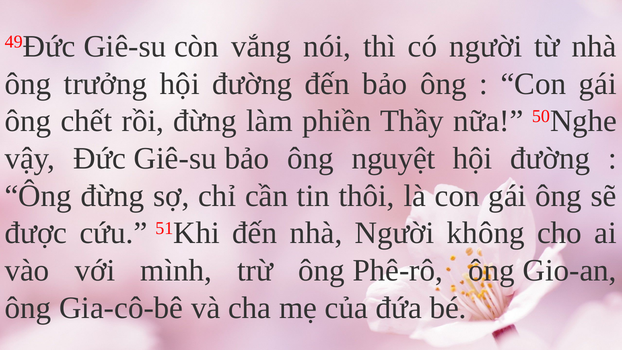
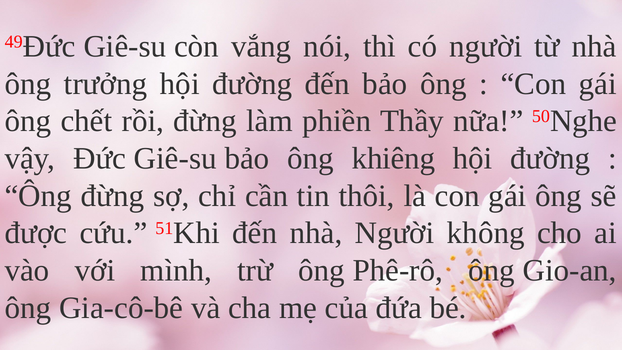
nguyệt: nguyệt -> khiêng
